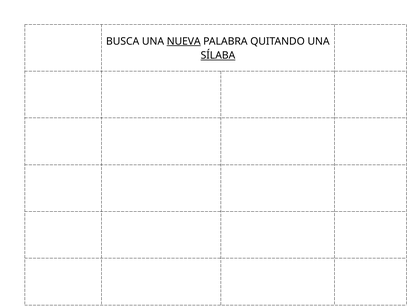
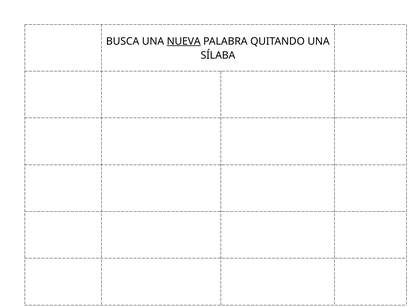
SÍLABA underline: present -> none
